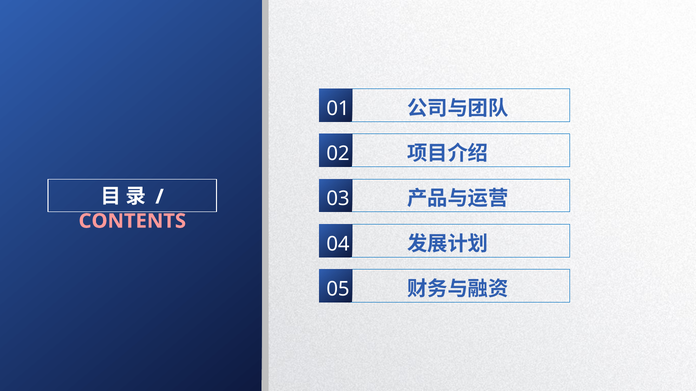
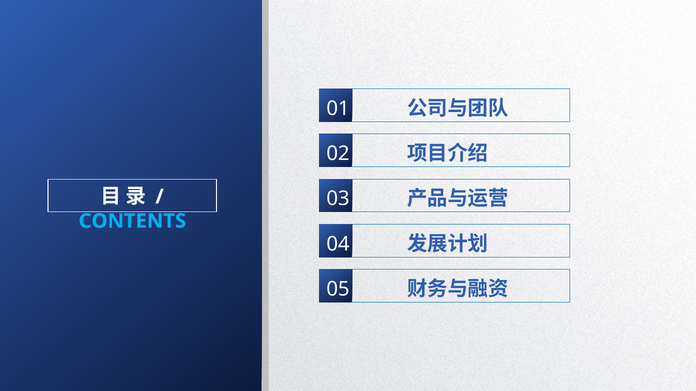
CONTENTS colour: pink -> light blue
